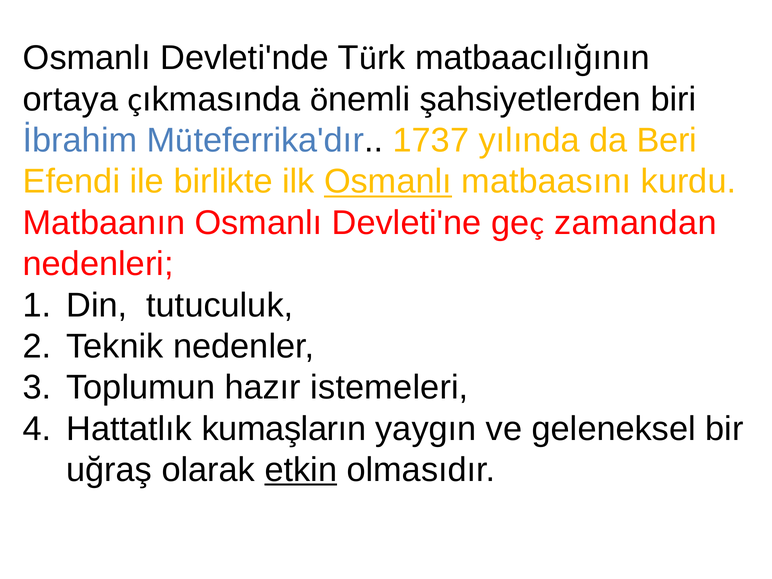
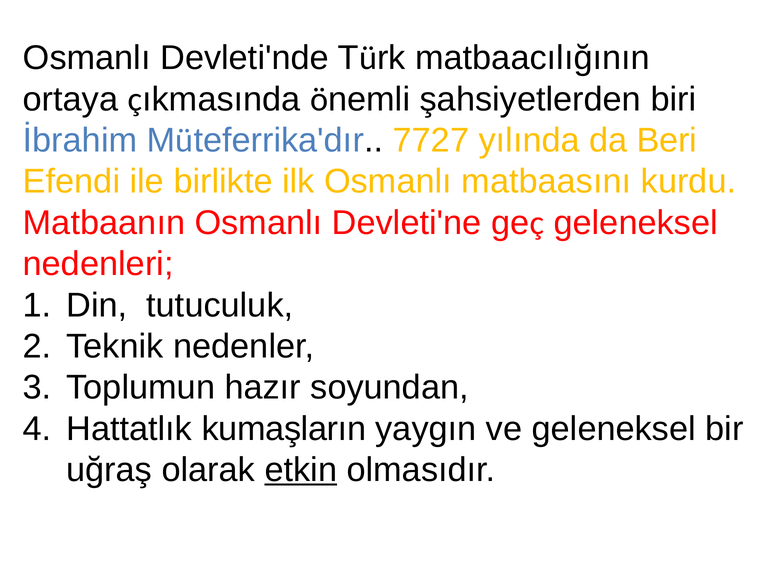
1737: 1737 -> 7727
Osmanlı at (388, 182) underline: present -> none
geç zamandan: zamandan -> geleneksel
istemeleri: istemeleri -> soyundan
